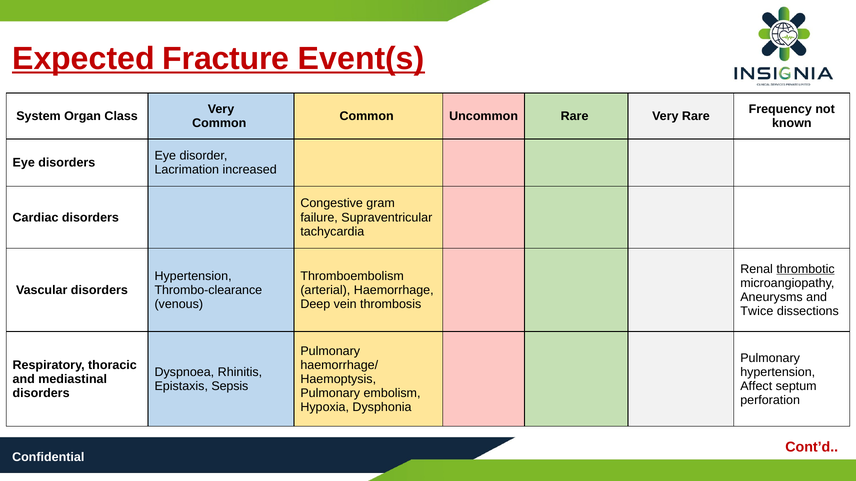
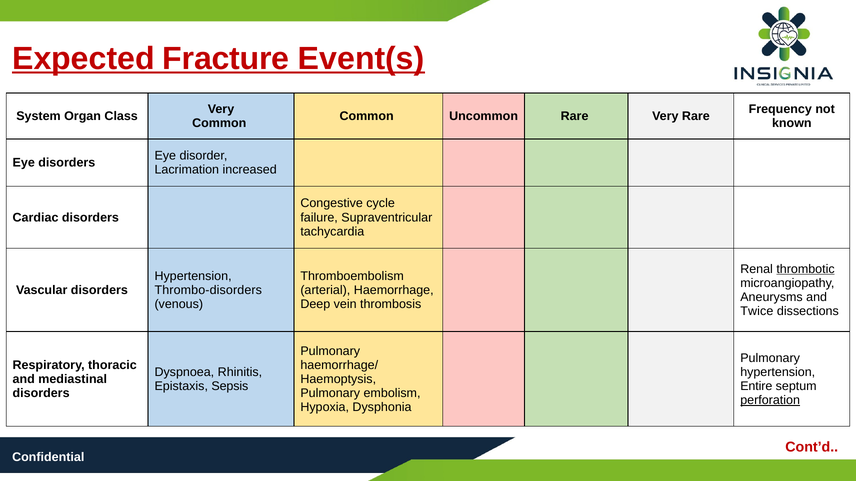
gram: gram -> cycle
Thrombo-clearance: Thrombo-clearance -> Thrombo-disorders
Affect: Affect -> Entire
perforation underline: none -> present
